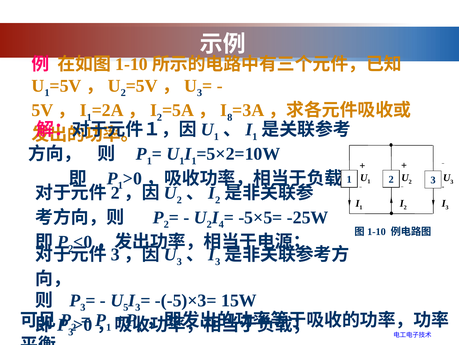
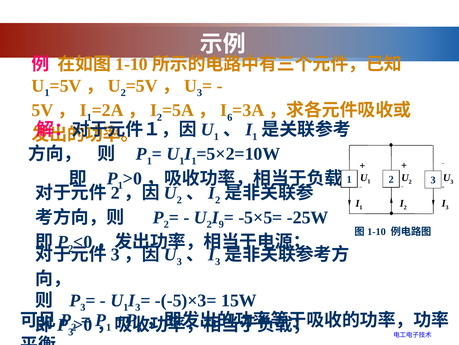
8: 8 -> 6
4: 4 -> 9
5 at (126, 307): 5 -> 1
